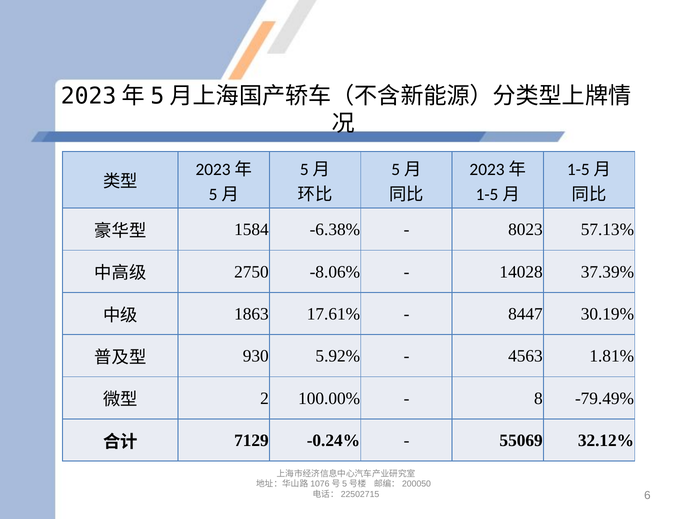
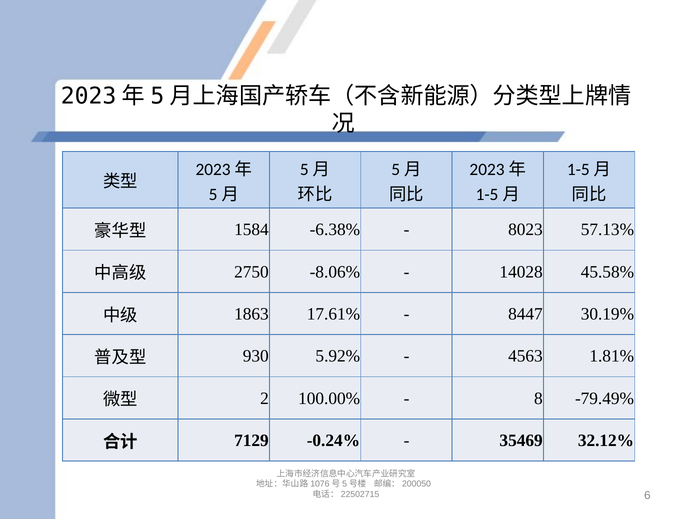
37.39%: 37.39% -> 45.58%
55069: 55069 -> 35469
